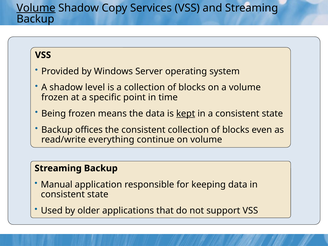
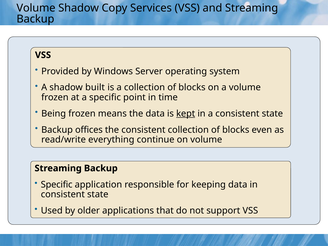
Volume at (36, 8) underline: present -> none
level: level -> built
Manual at (57, 185): Manual -> Specific
